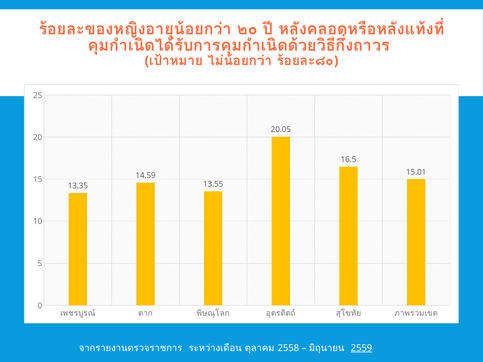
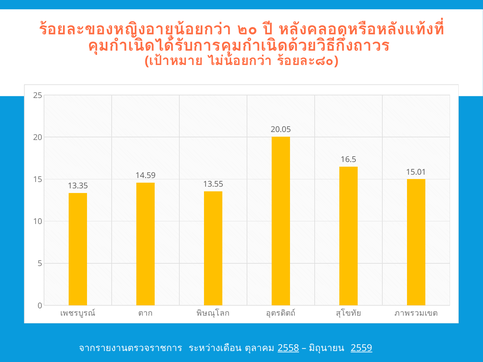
2558 underline: none -> present
